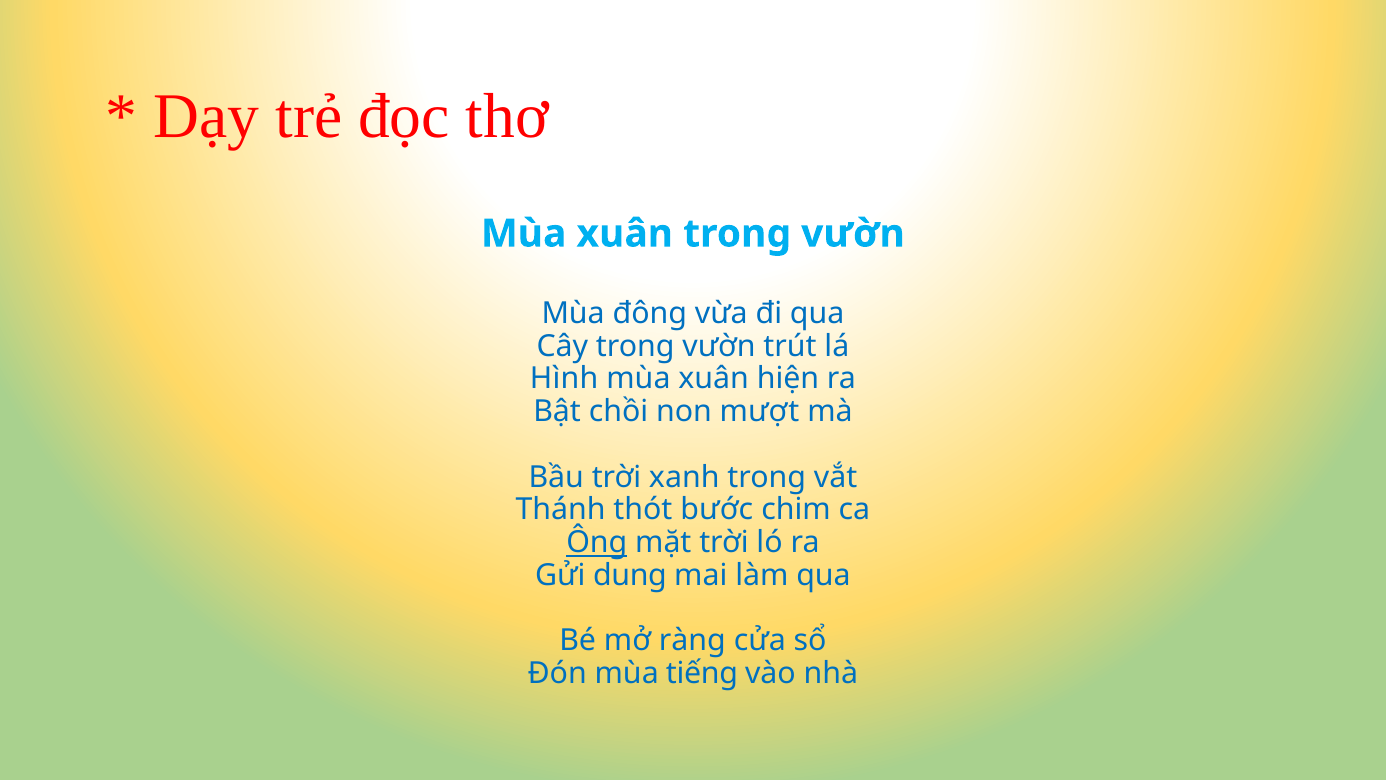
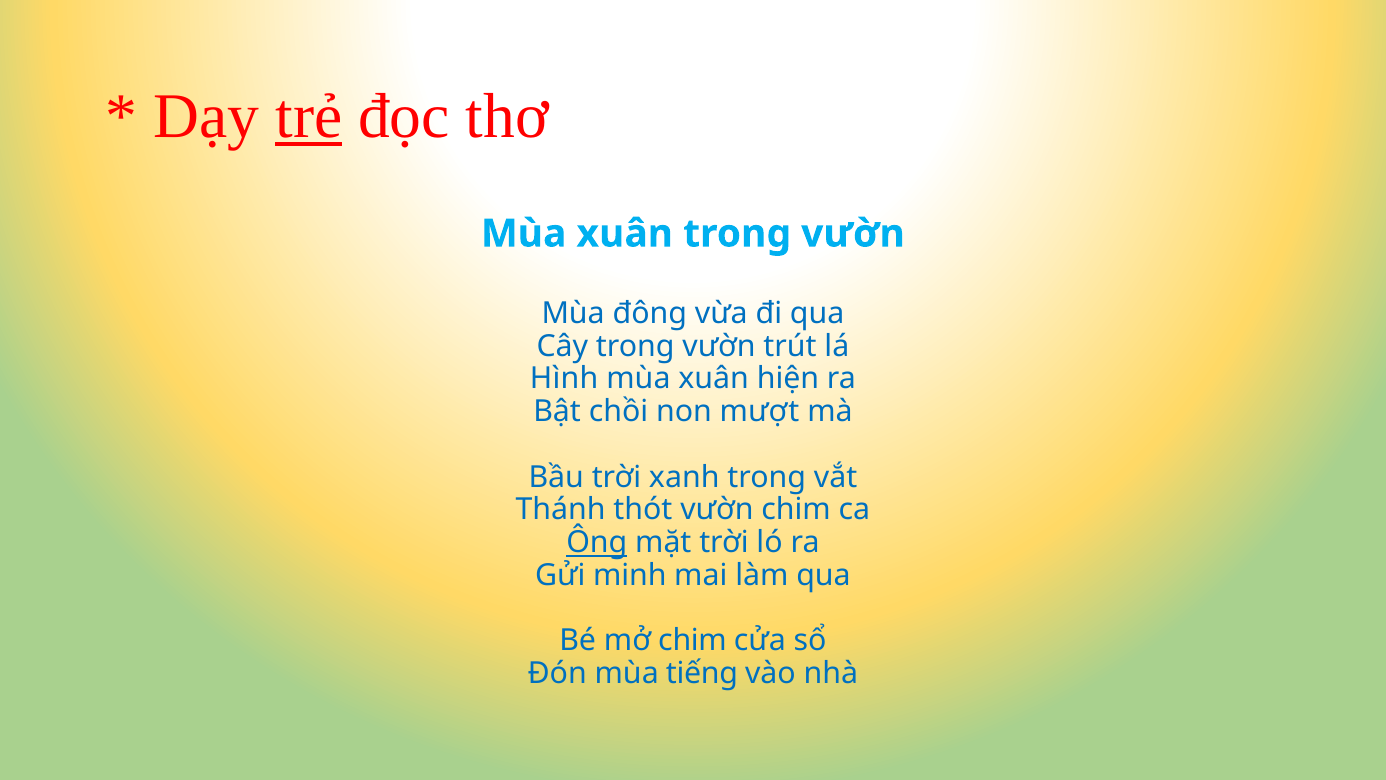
trẻ underline: none -> present
thót bước: bước -> vườn
dung: dung -> minh
mở ràng: ràng -> chim
